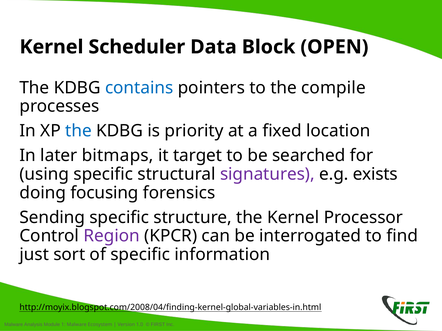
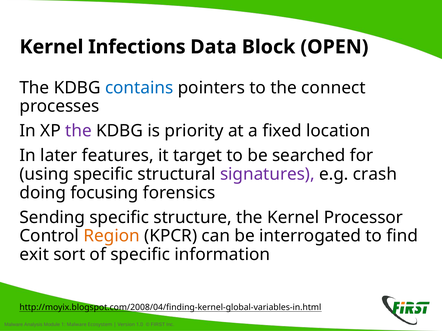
Scheduler: Scheduler -> Infections
compile: compile -> connect
the at (78, 131) colour: blue -> purple
bitmaps: bitmaps -> features
exists: exists -> crash
Region colour: purple -> orange
just: just -> exit
